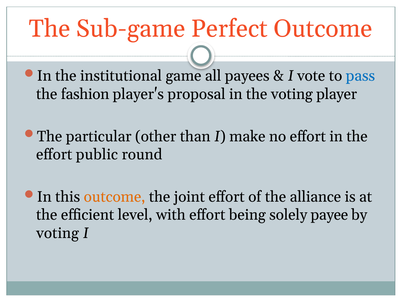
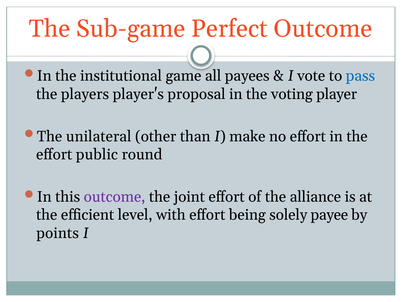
fashion: fashion -> players
particular: particular -> unilateral
outcome at (115, 196) colour: orange -> purple
voting at (58, 233): voting -> points
